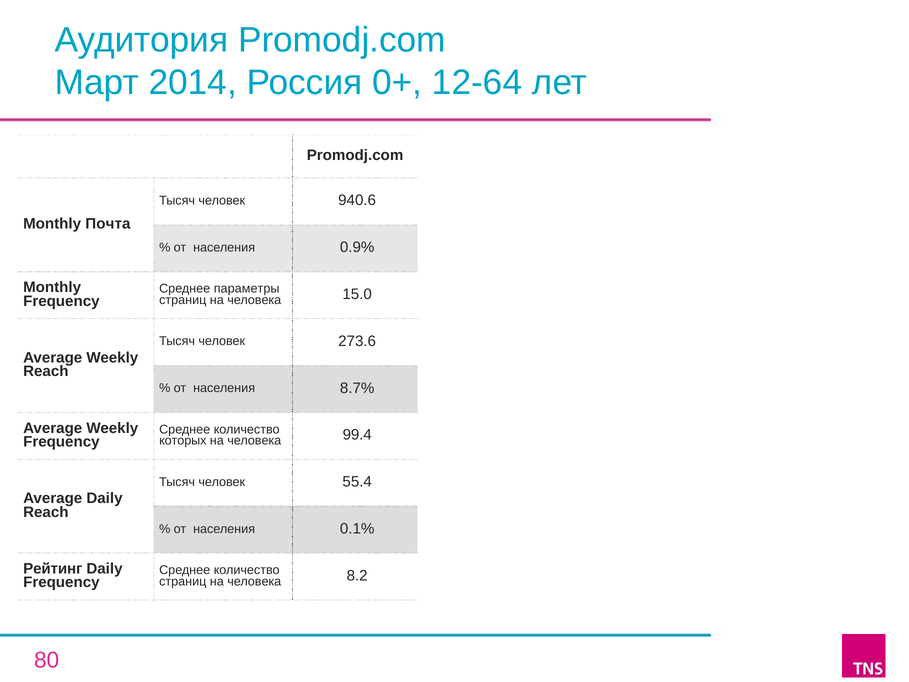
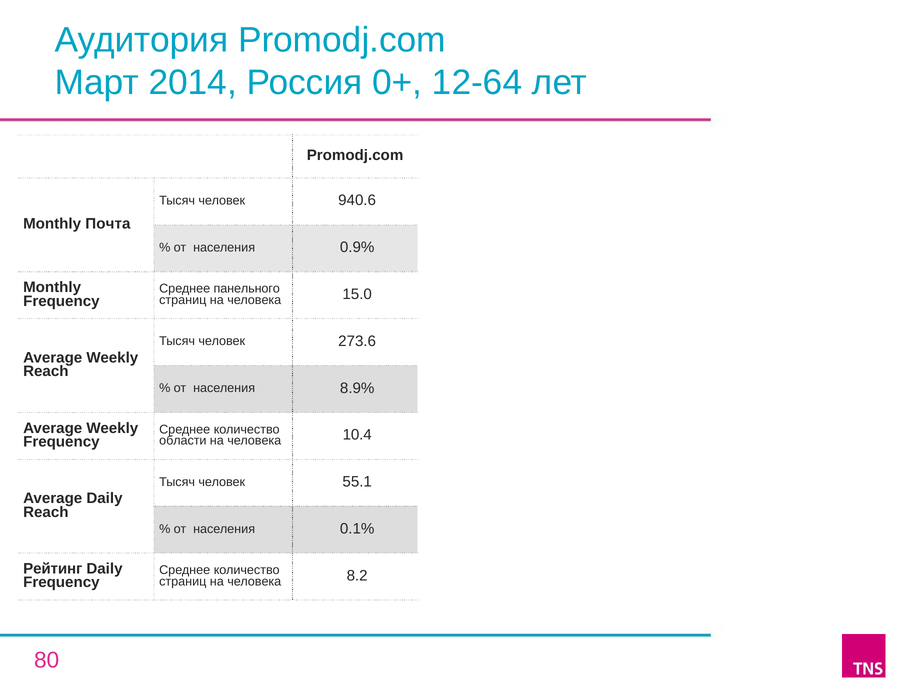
параметры: параметры -> панельного
8.7%: 8.7% -> 8.9%
которых: которых -> области
99.4: 99.4 -> 10.4
55.4: 55.4 -> 55.1
